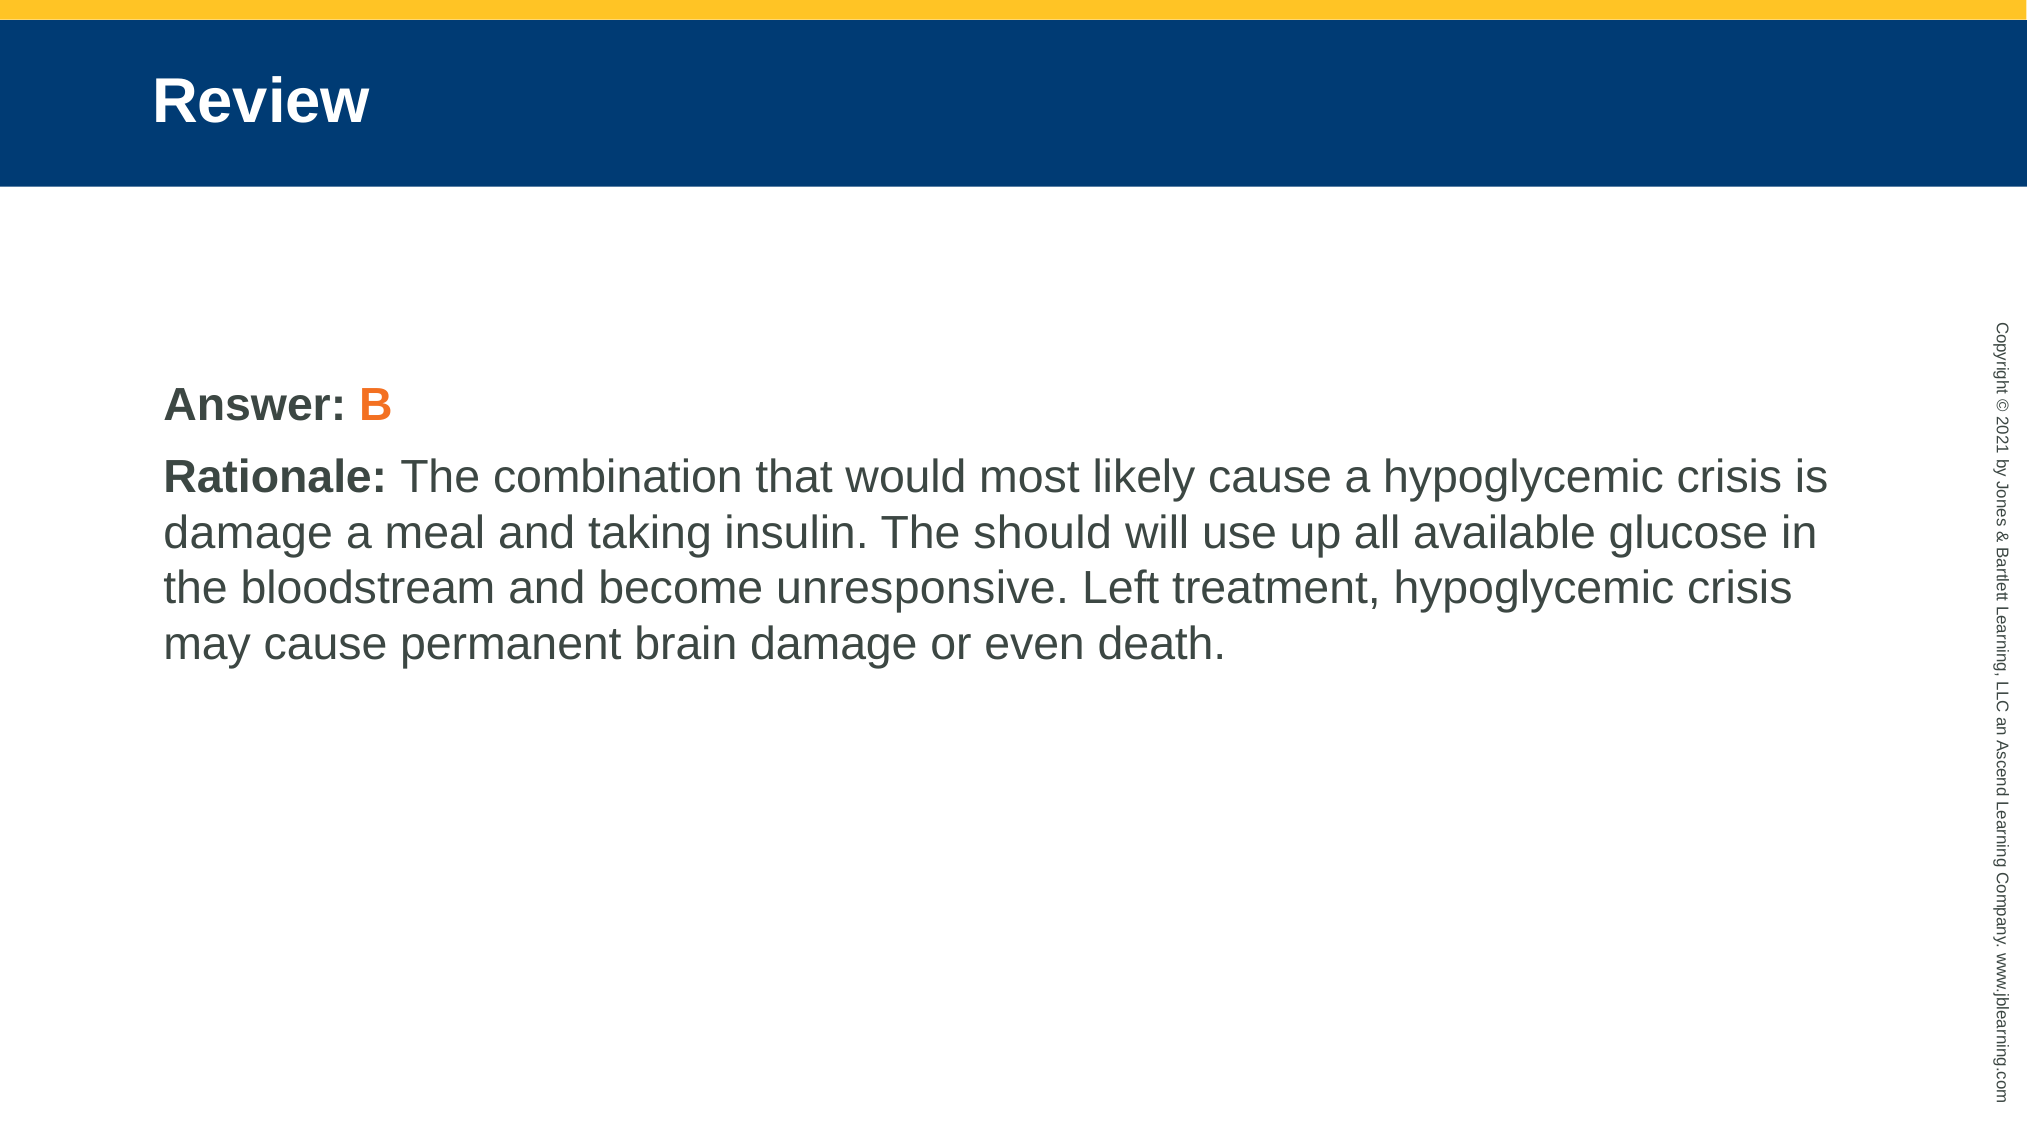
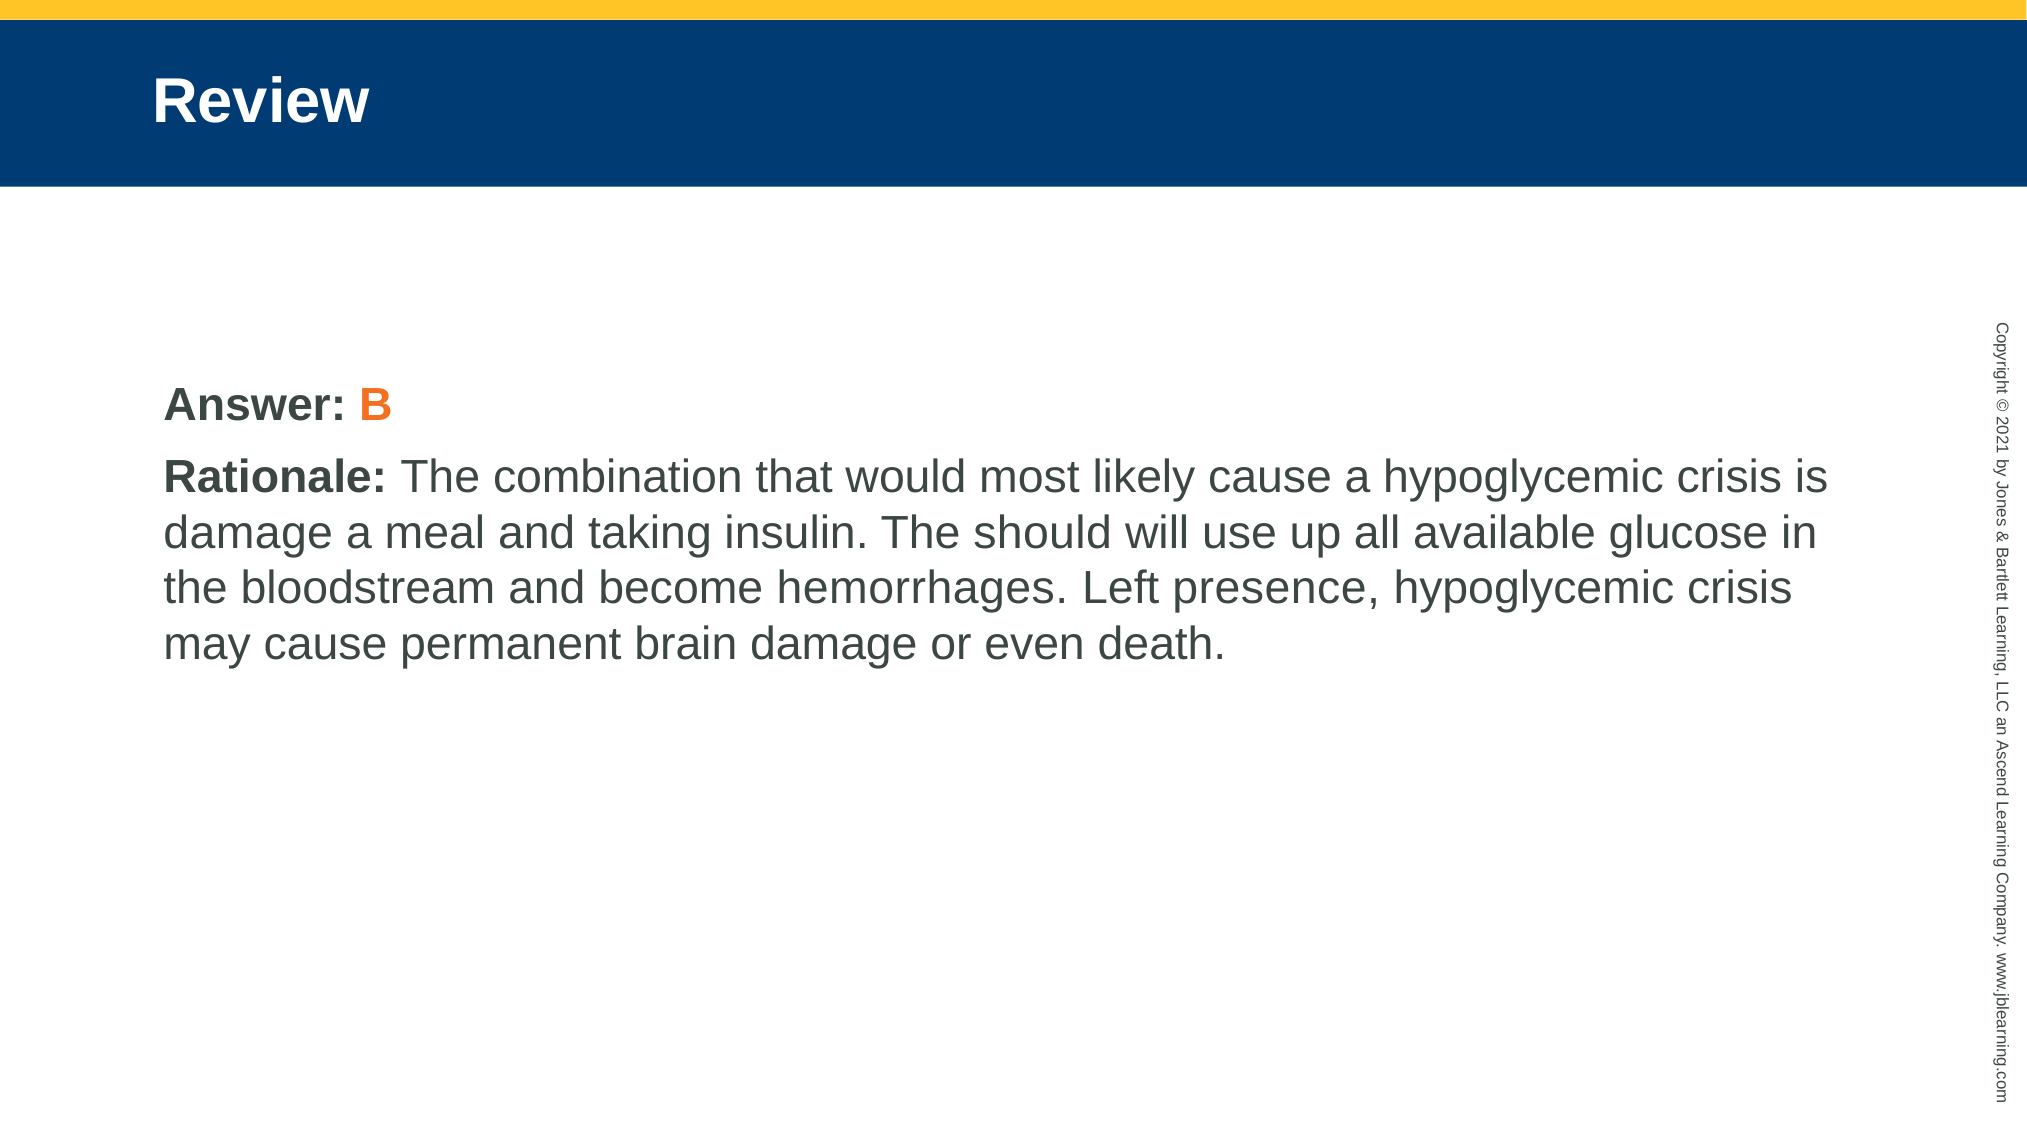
unresponsive: unresponsive -> hemorrhages
treatment: treatment -> presence
